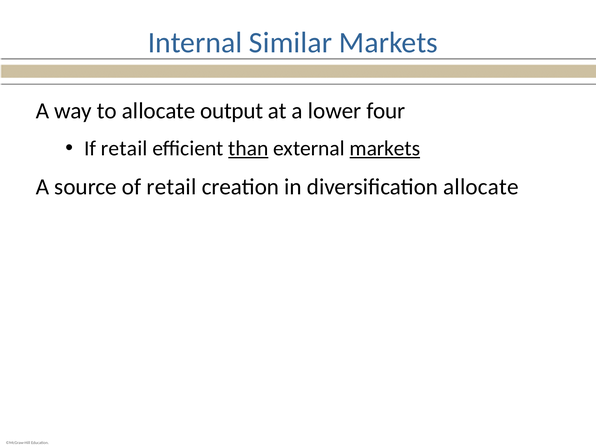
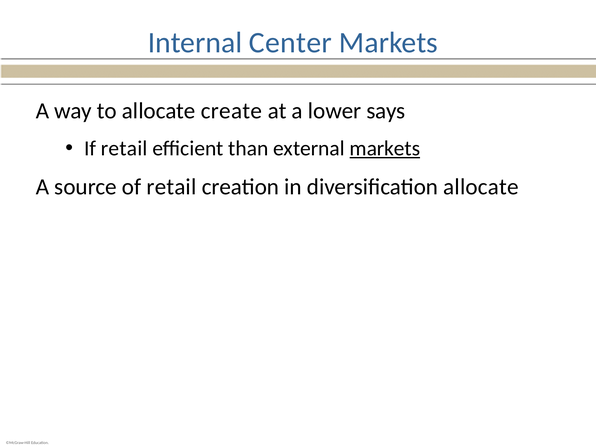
Similar: Similar -> Center
output: output -> create
four: four -> says
than underline: present -> none
